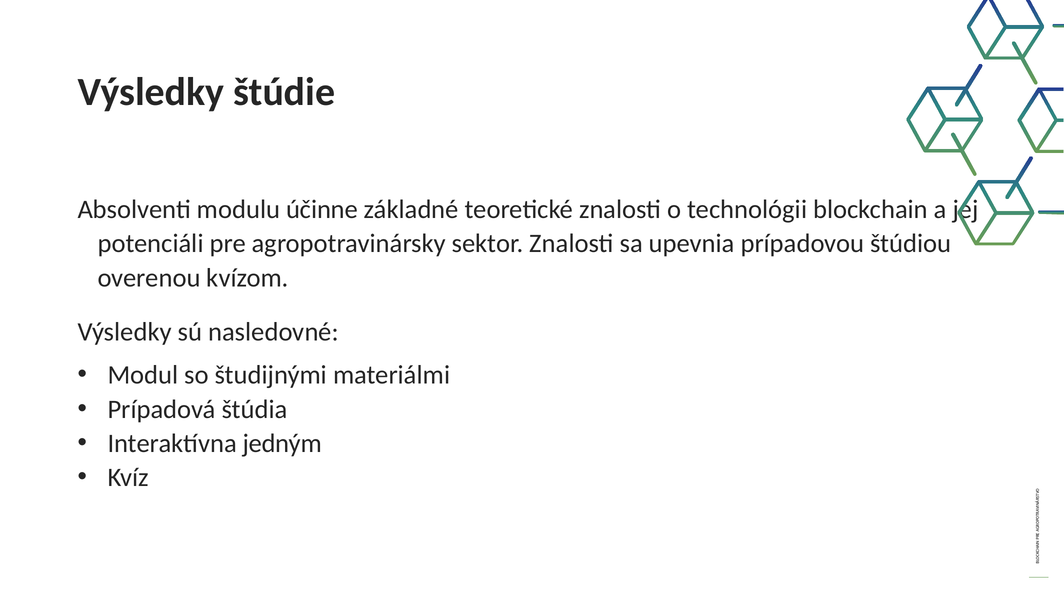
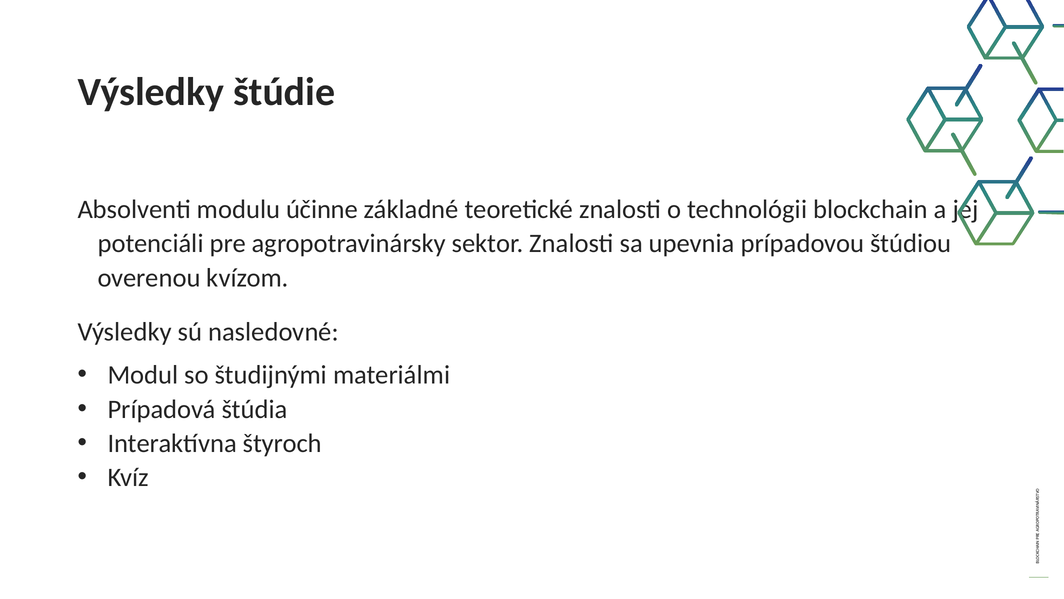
jedným: jedným -> štyroch
